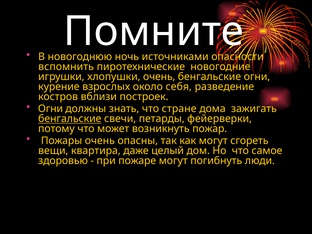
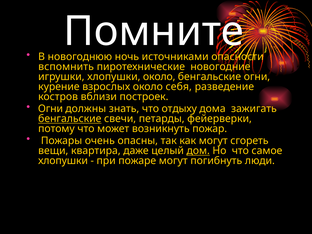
хлопушки очень: очень -> около
стране: стране -> отдыху
дом underline: none -> present
здоровью at (63, 161): здоровью -> хлопушки
